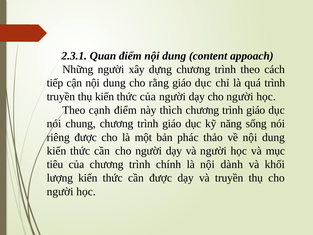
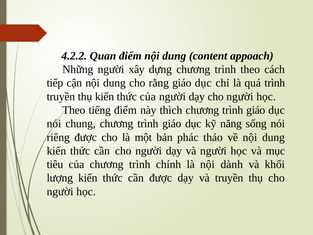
2.3.1: 2.3.1 -> 4.2.2
cạnh: cạnh -> tiếng
